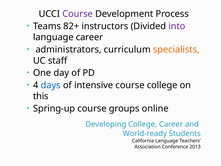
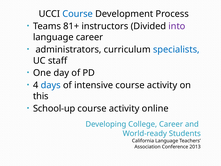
Course at (78, 14) colour: purple -> blue
82+: 82+ -> 81+
specialists colour: orange -> blue
intensive course college: college -> activity
Spring-up: Spring-up -> School-up
groups at (124, 108): groups -> activity
